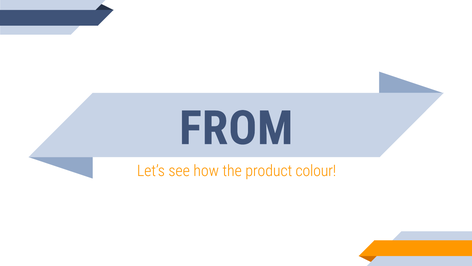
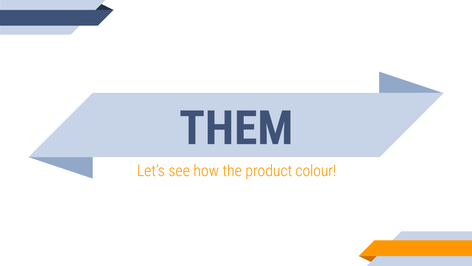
FROM: FROM -> THEM
